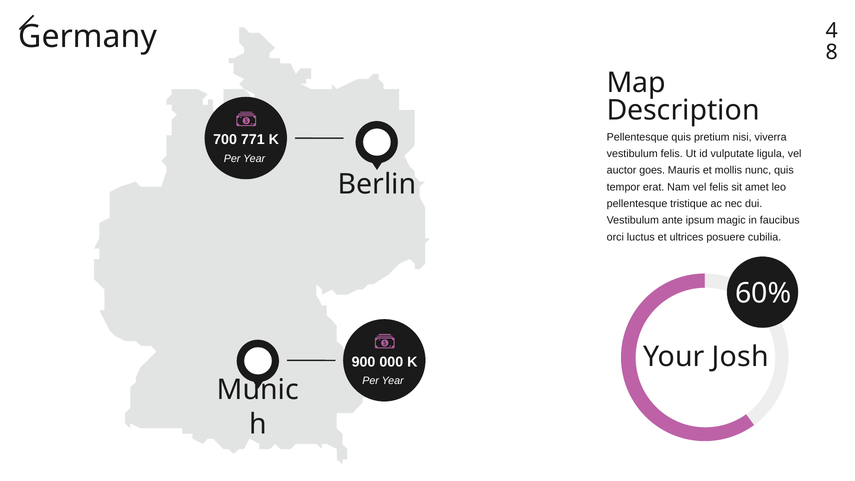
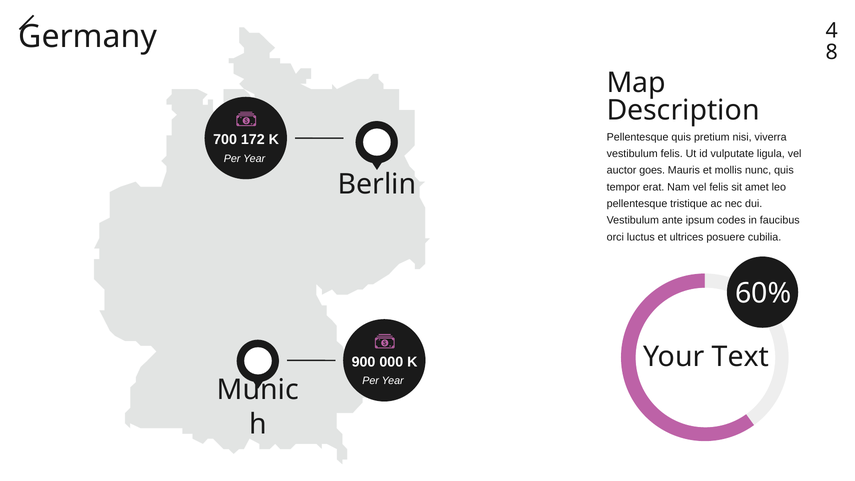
771: 771 -> 172
magic: magic -> codes
Josh: Josh -> Text
